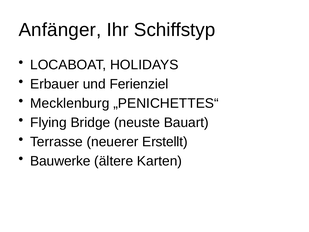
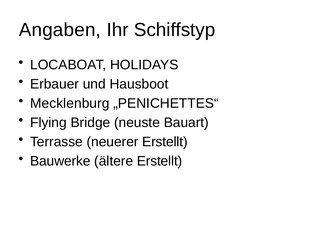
Anfänger: Anfänger -> Angaben
Ferienziel: Ferienziel -> Hausboot
ältere Karten: Karten -> Erstellt
